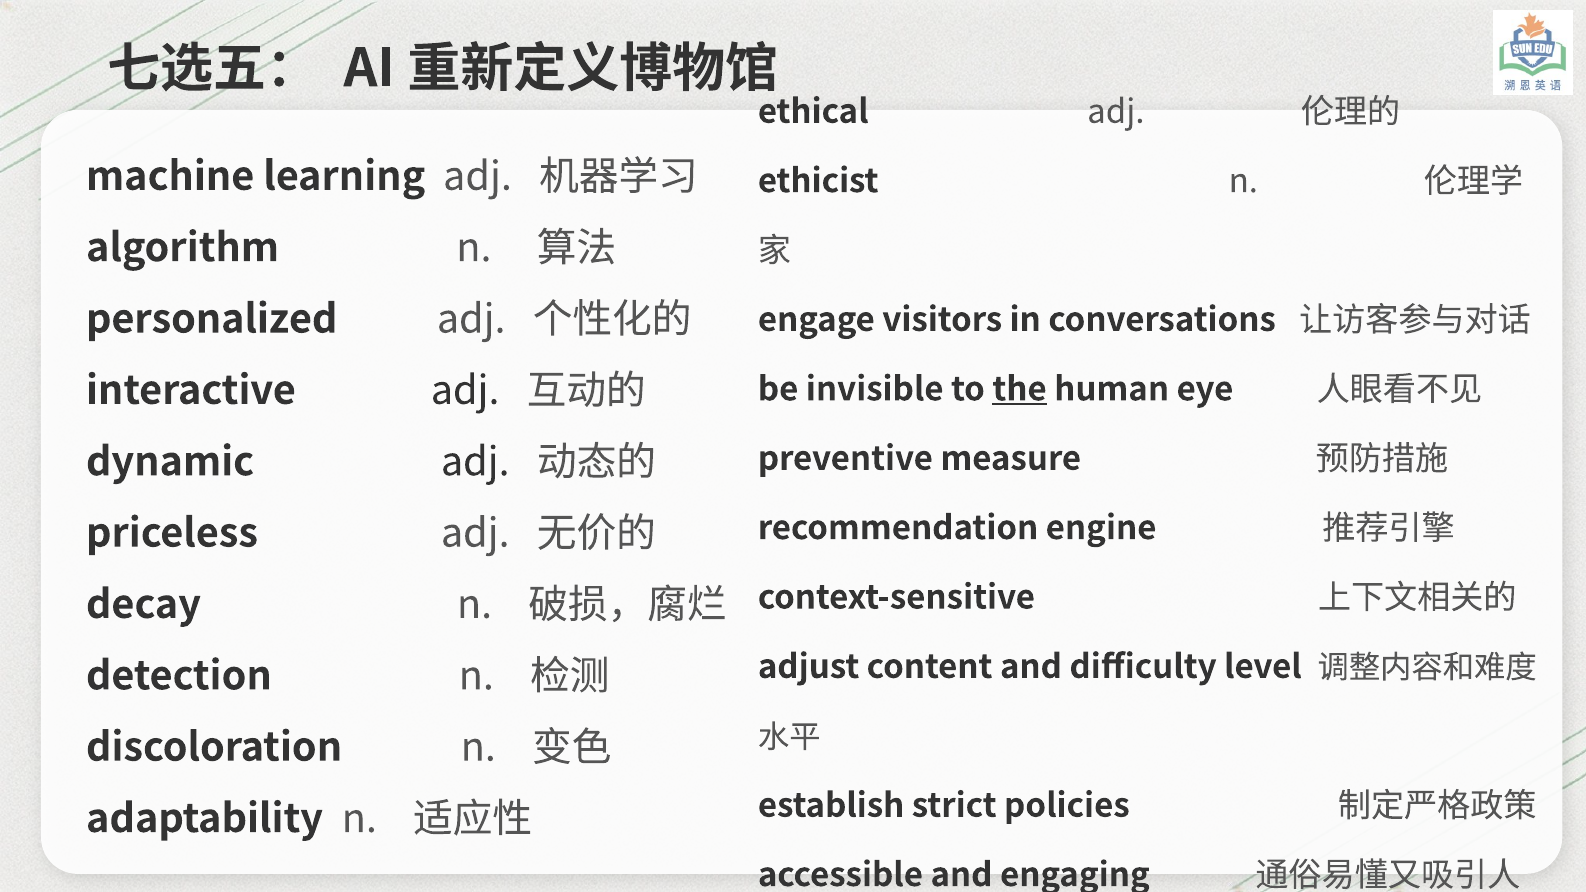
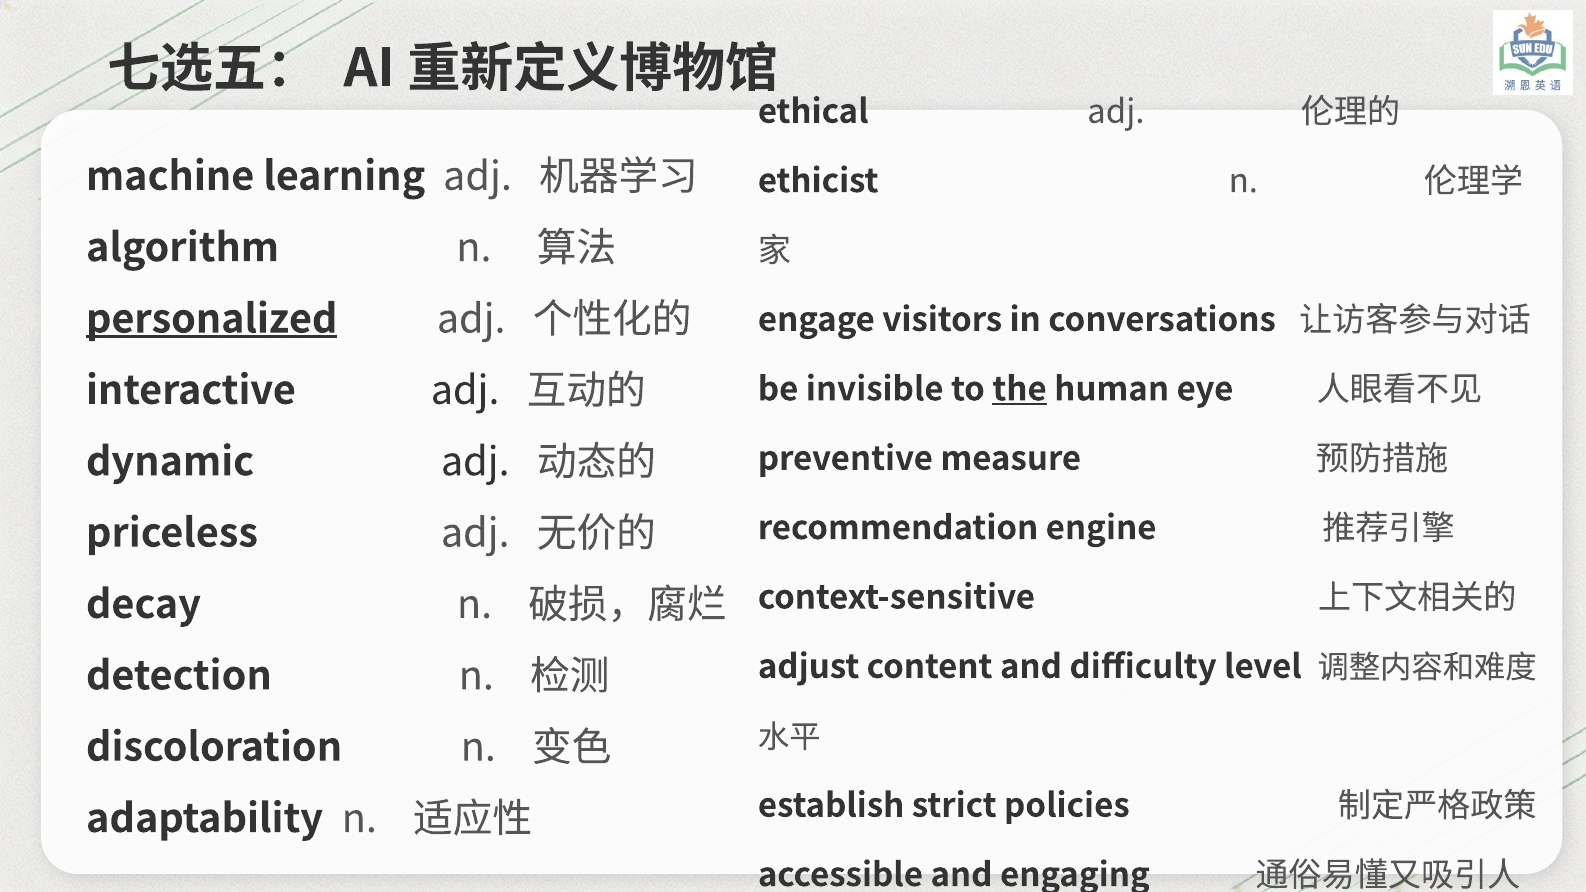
personalized underline: none -> present
